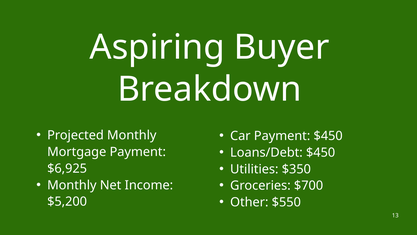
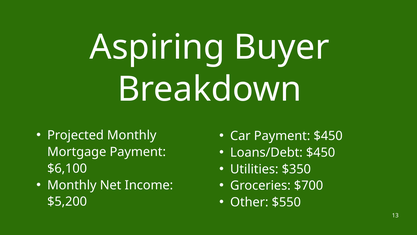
$6,925: $6,925 -> $6,100
